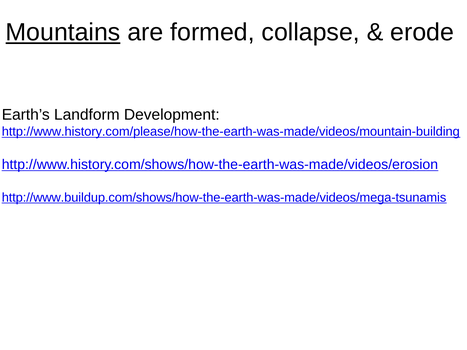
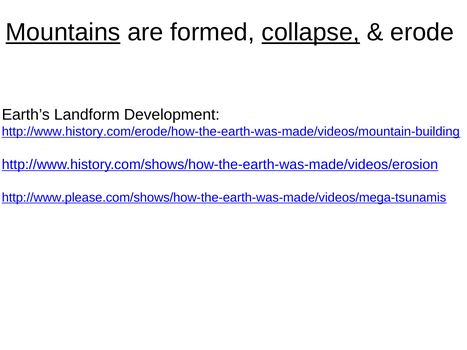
collapse underline: none -> present
http://www.history.com/please/how-the-earth-was-made/videos/mountain-building: http://www.history.com/please/how-the-earth-was-made/videos/mountain-building -> http://www.history.com/erode/how-the-earth-was-made/videos/mountain-building
http://www.buildup.com/shows/how-the-earth-was-made/videos/mega-tsunamis: http://www.buildup.com/shows/how-the-earth-was-made/videos/mega-tsunamis -> http://www.please.com/shows/how-the-earth-was-made/videos/mega-tsunamis
